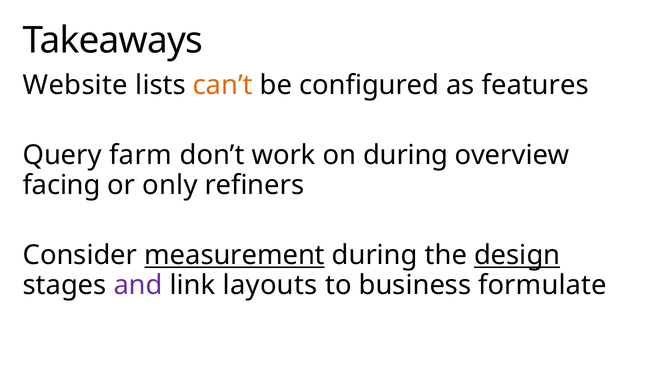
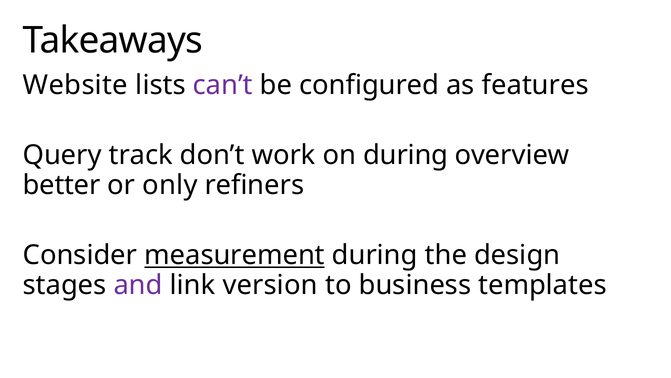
can’t colour: orange -> purple
farm: farm -> track
facing: facing -> better
design underline: present -> none
layouts: layouts -> version
formulate: formulate -> templates
